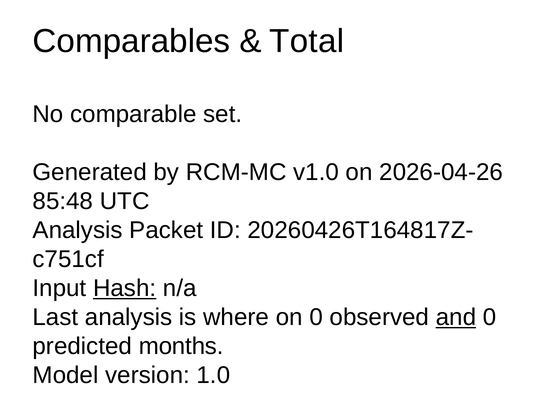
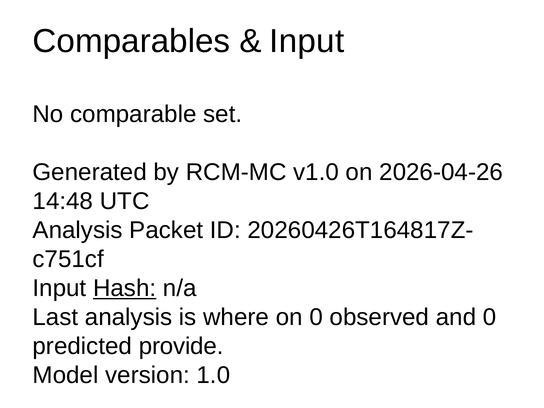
Total at (307, 41): Total -> Input
85:48: 85:48 -> 14:48
and underline: present -> none
months: months -> provide
